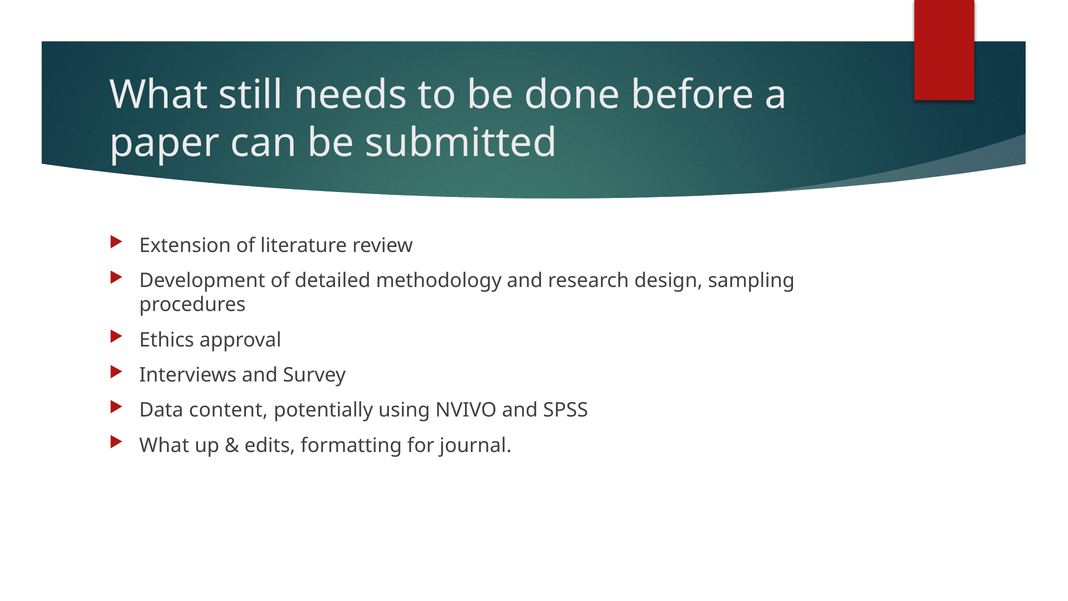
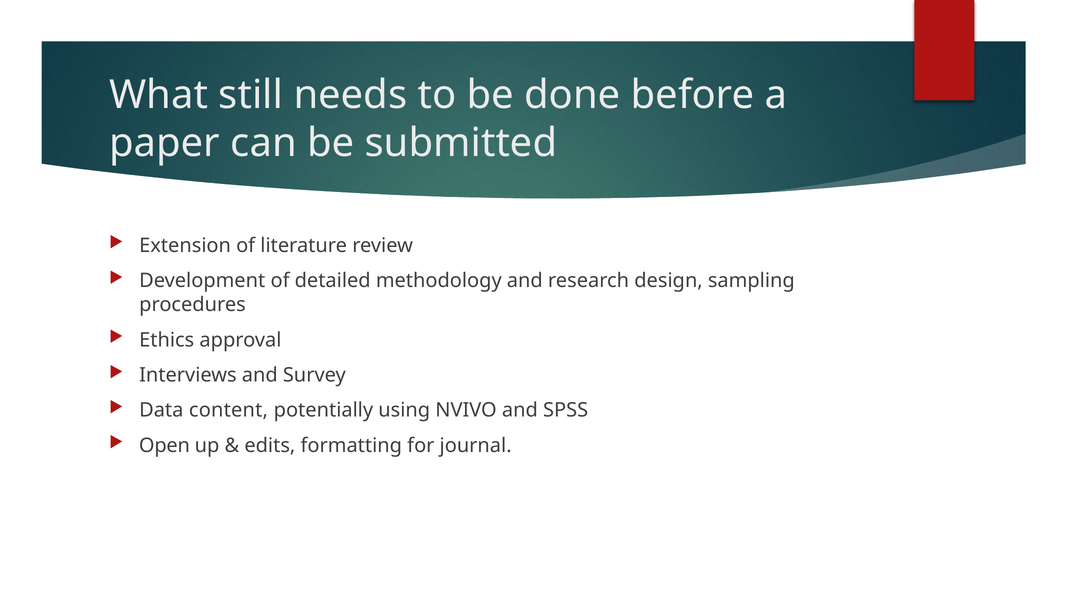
What at (164, 445): What -> Open
